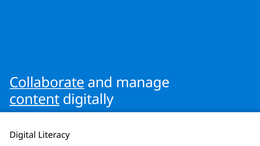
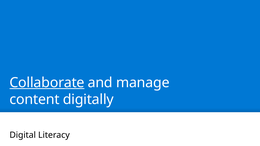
content underline: present -> none
